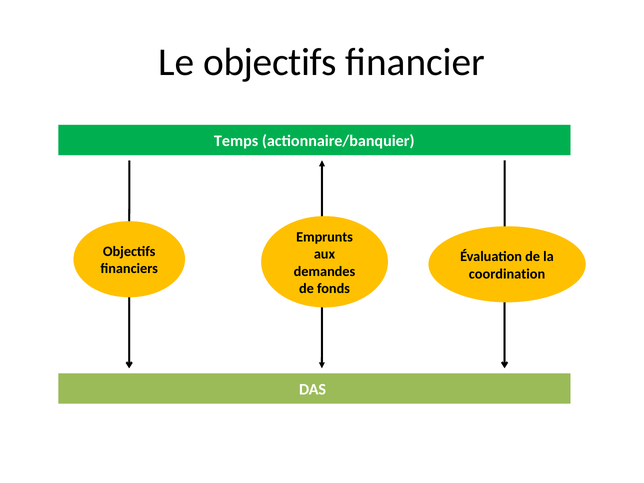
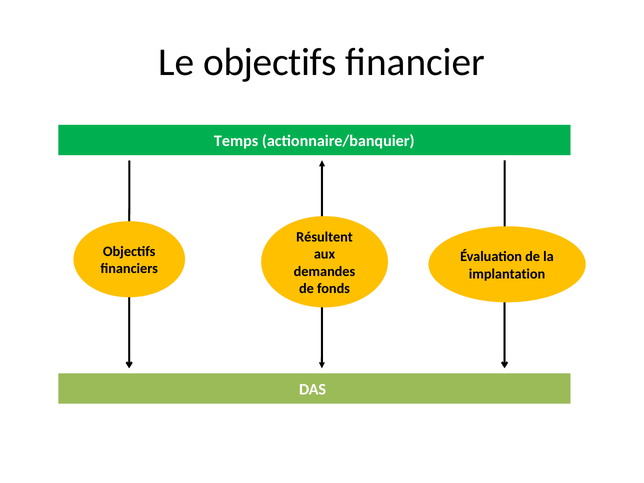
Emprunts: Emprunts -> Résultent
coordination: coordination -> implantation
